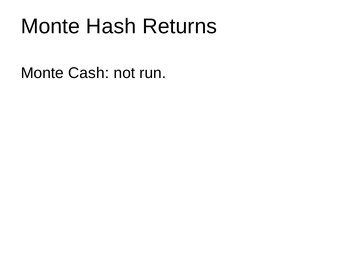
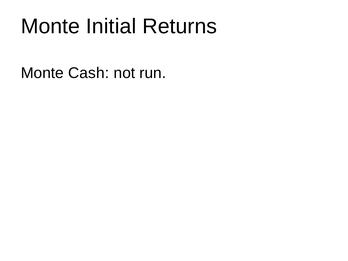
Hash: Hash -> Initial
